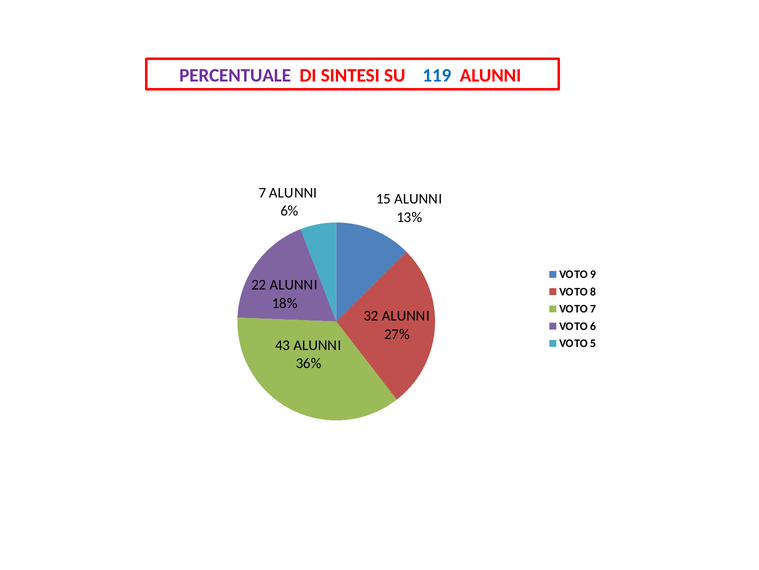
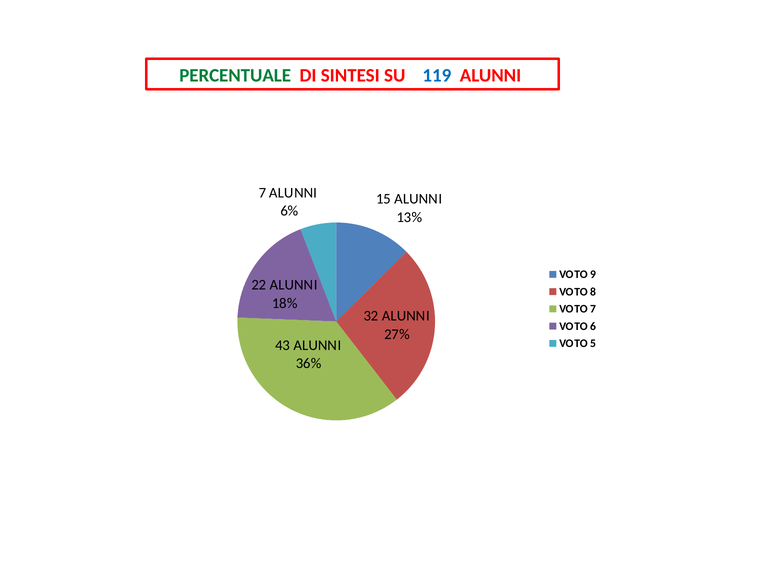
PERCENTUALE colour: purple -> green
